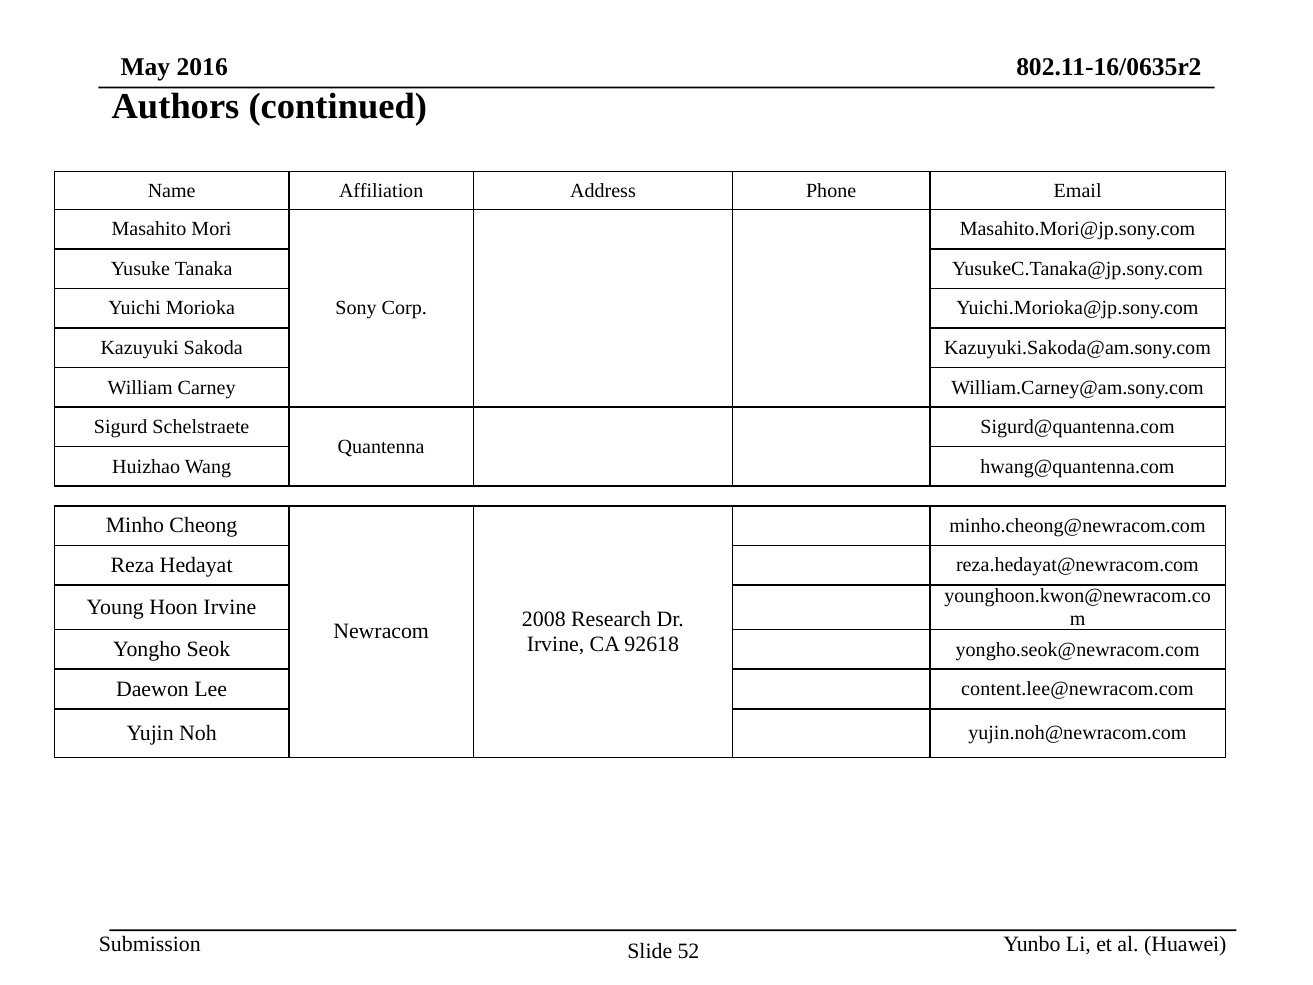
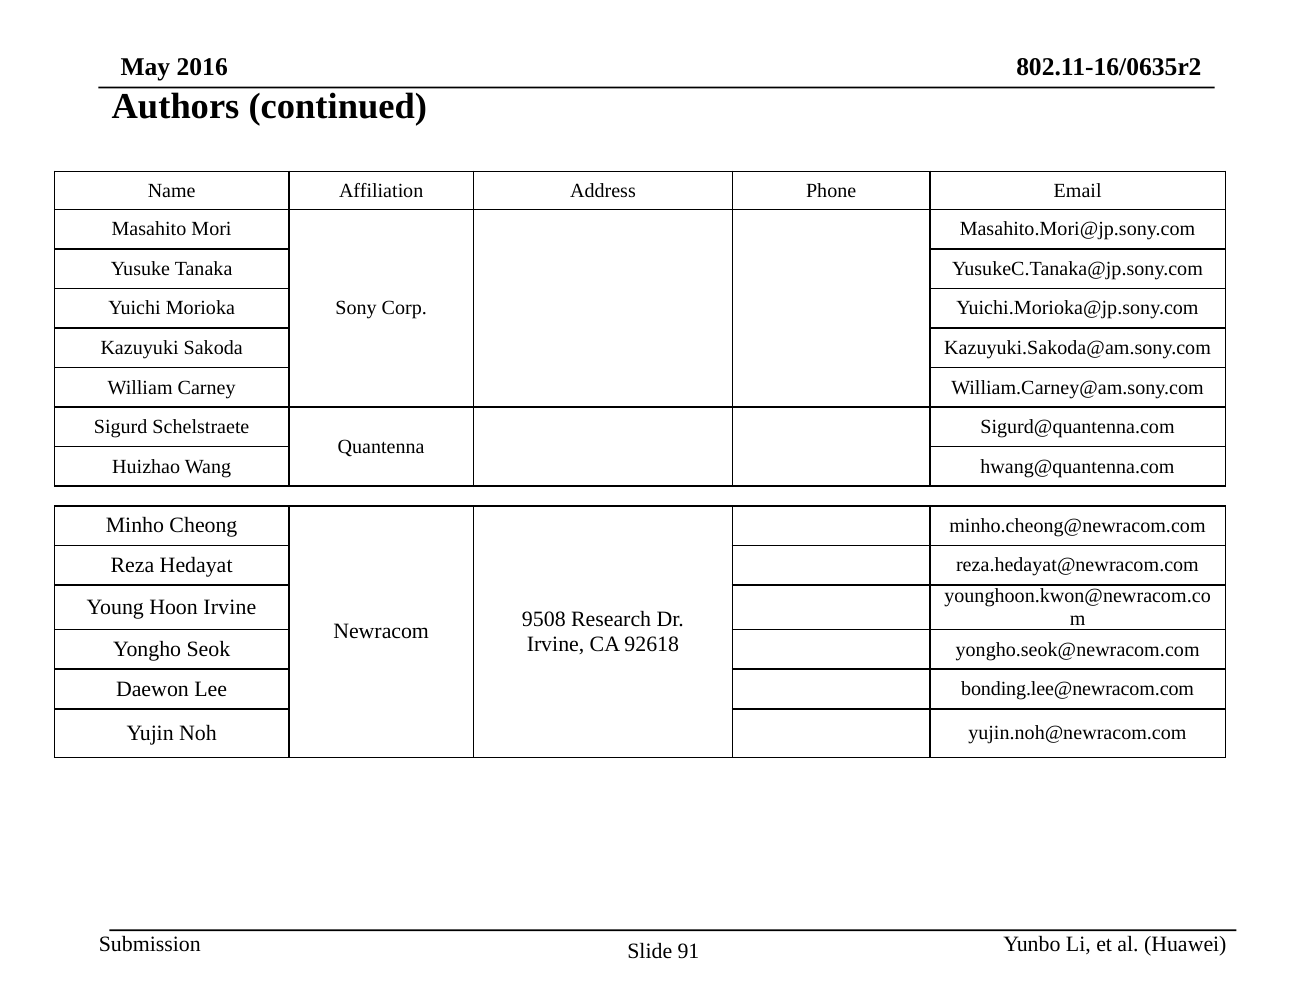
2008: 2008 -> 9508
content.lee@newracom.com: content.lee@newracom.com -> bonding.lee@newracom.com
52: 52 -> 91
